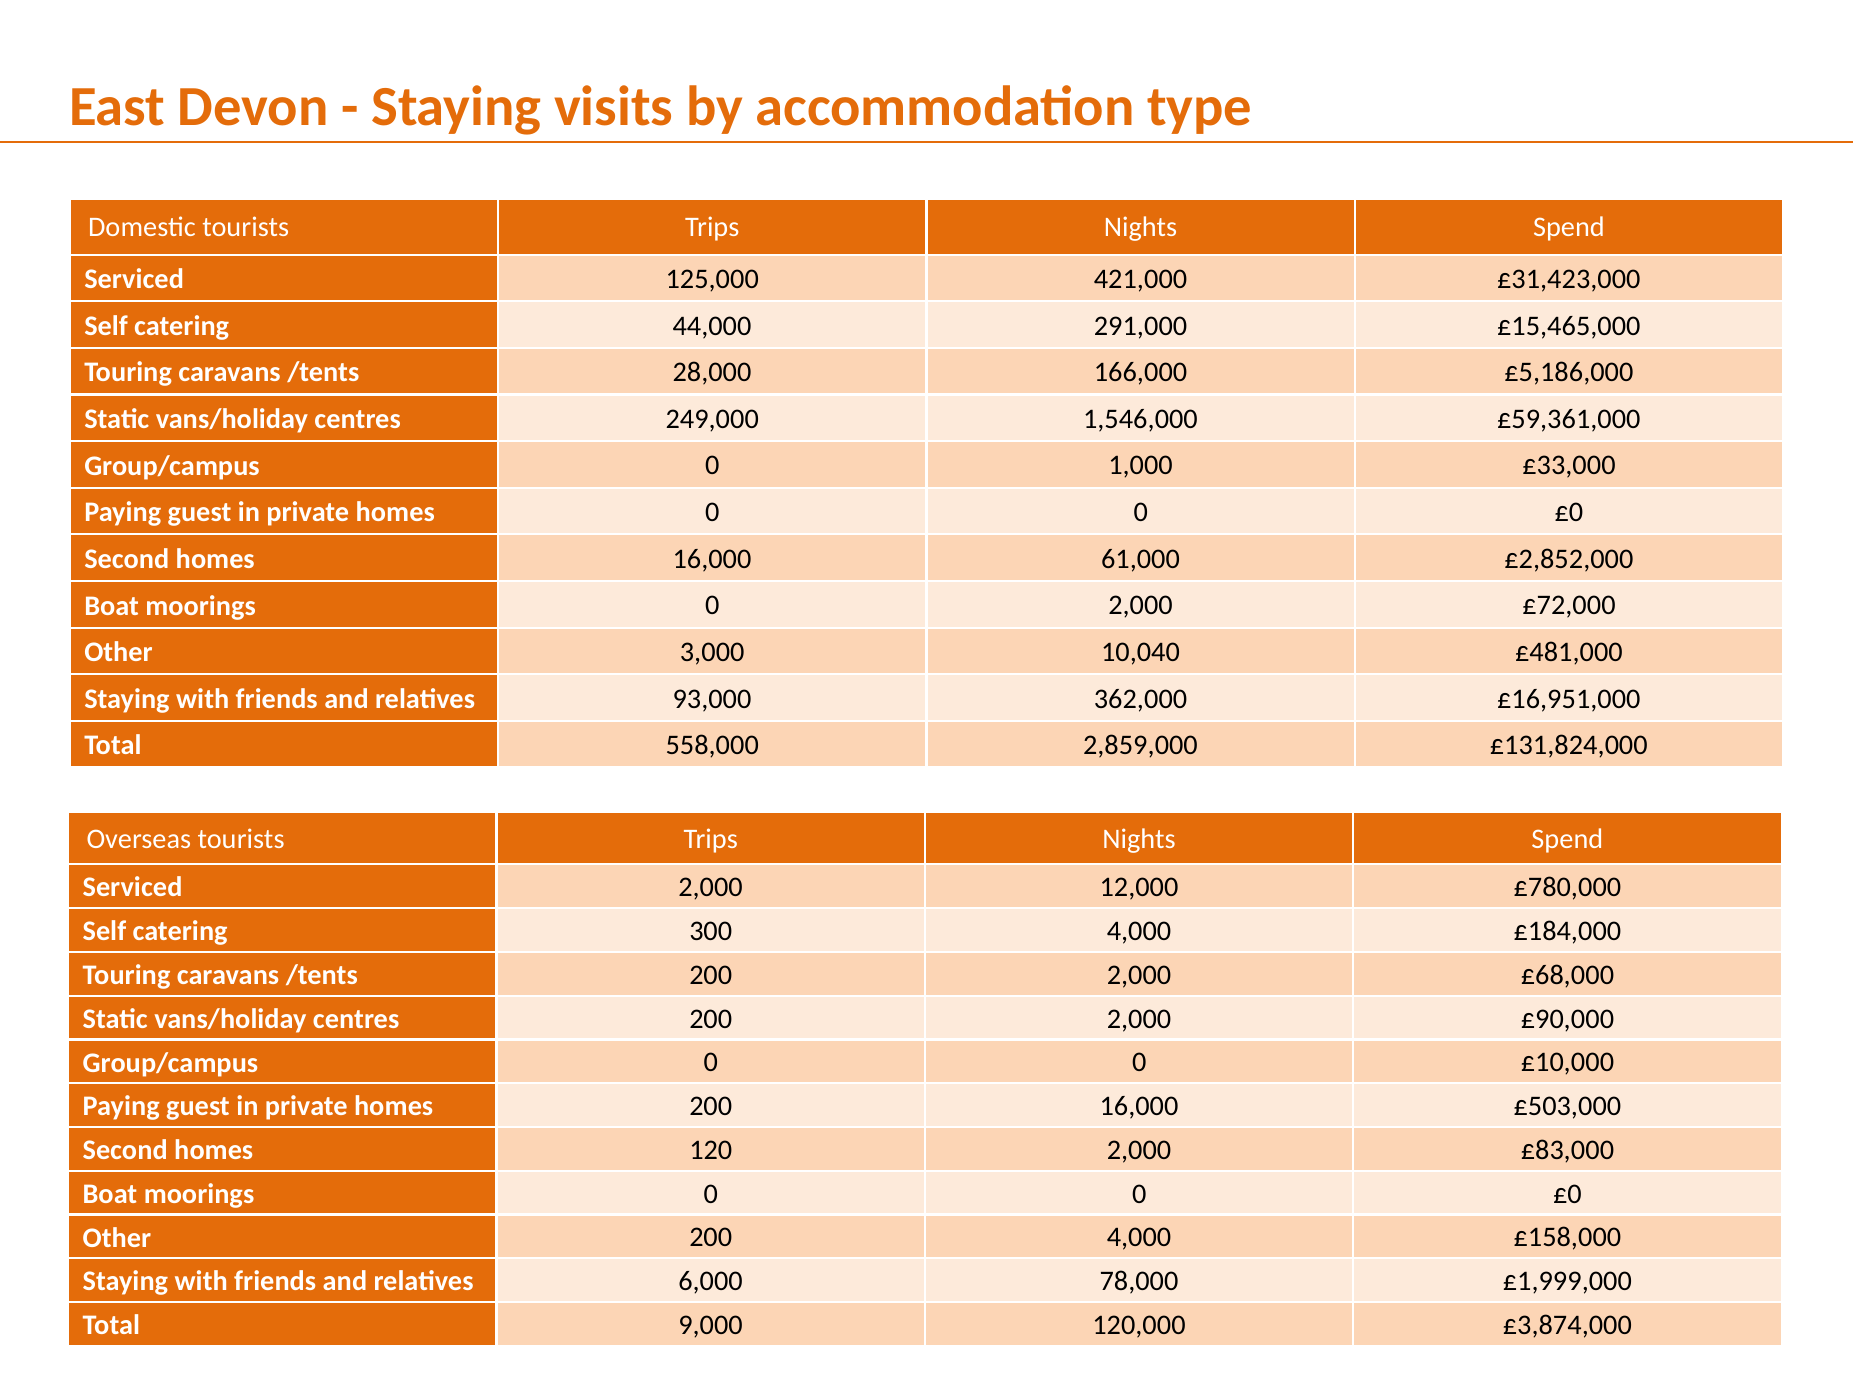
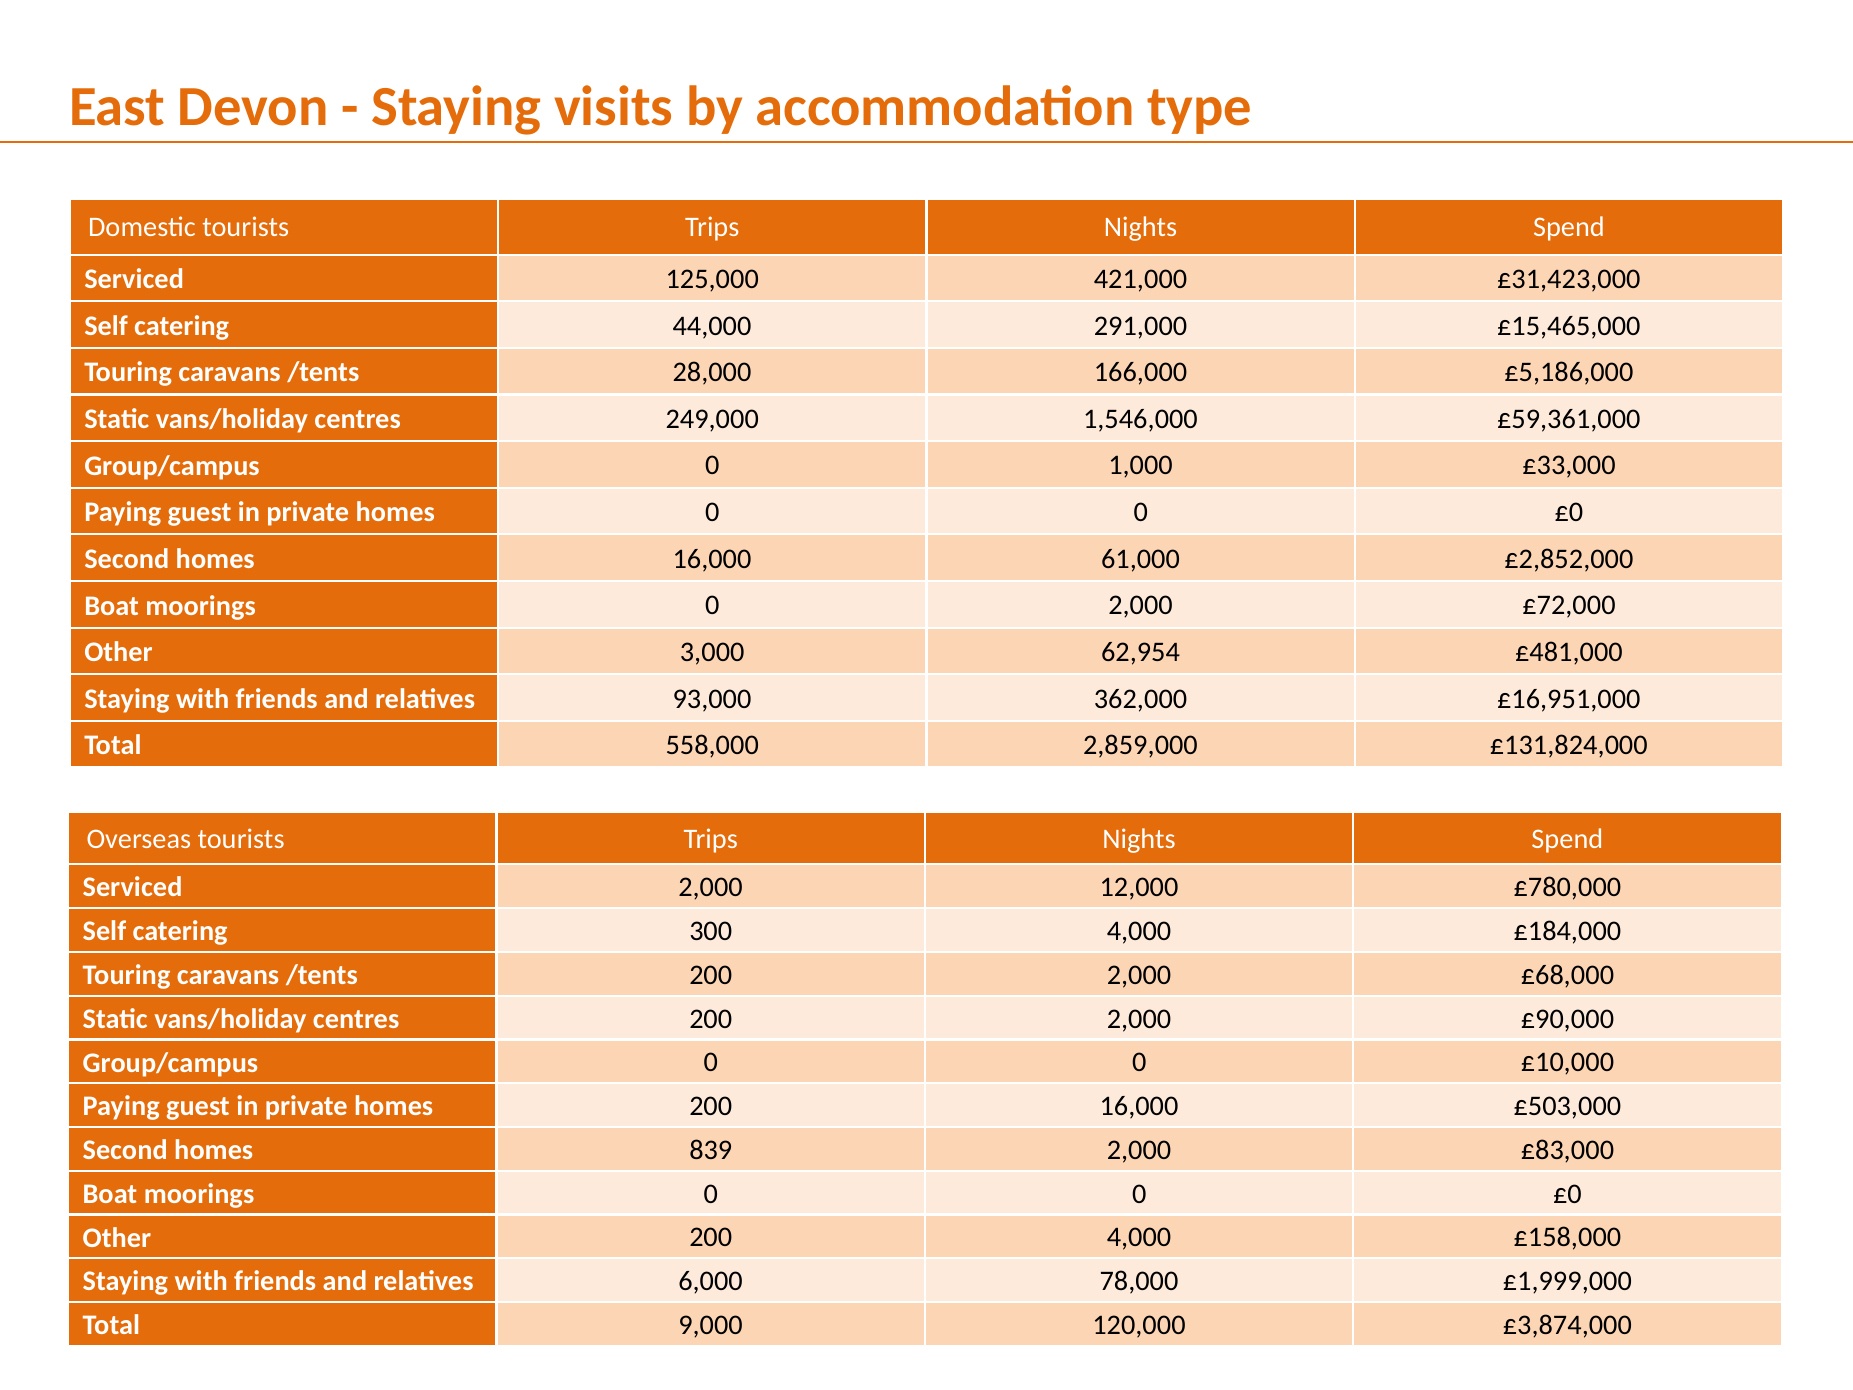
10,040: 10,040 -> 62,954
120: 120 -> 839
